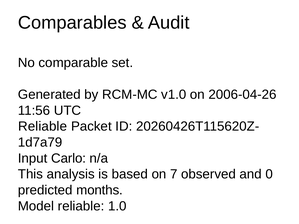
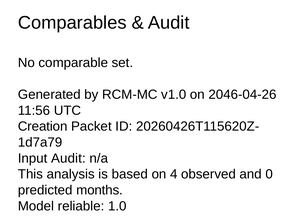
2006-04-26: 2006-04-26 -> 2046-04-26
Reliable at (43, 127): Reliable -> Creation
Input Carlo: Carlo -> Audit
7: 7 -> 4
